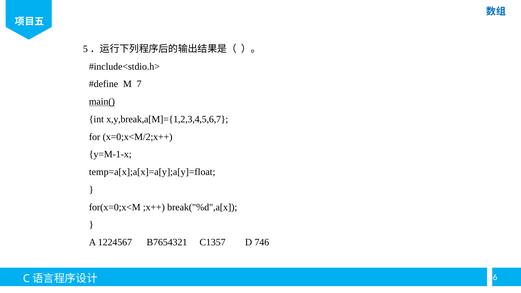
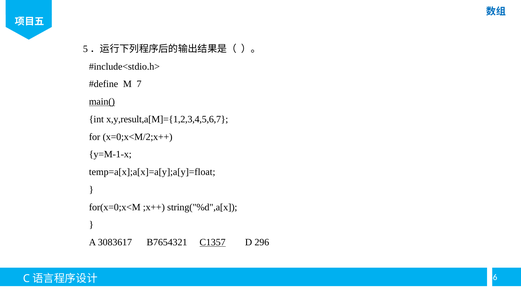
x,y,break,a[M]={1,2,3,4,5,6,7: x,y,break,a[M]={1,2,3,4,5,6,7 -> x,y,result,a[M]={1,2,3,4,5,6,7
break("%d",a[x: break("%d",a[x -> string("%d",a[x
1224567: 1224567 -> 3083617
C1357 underline: none -> present
746: 746 -> 296
